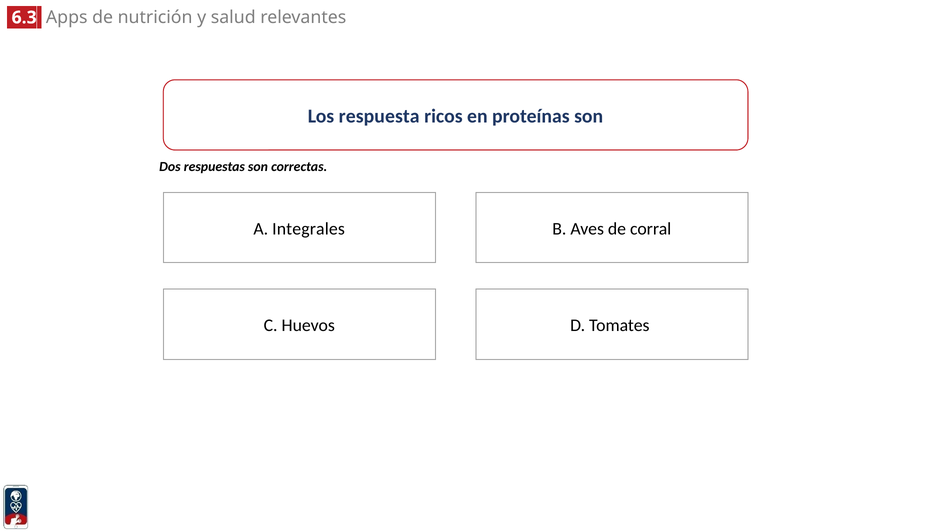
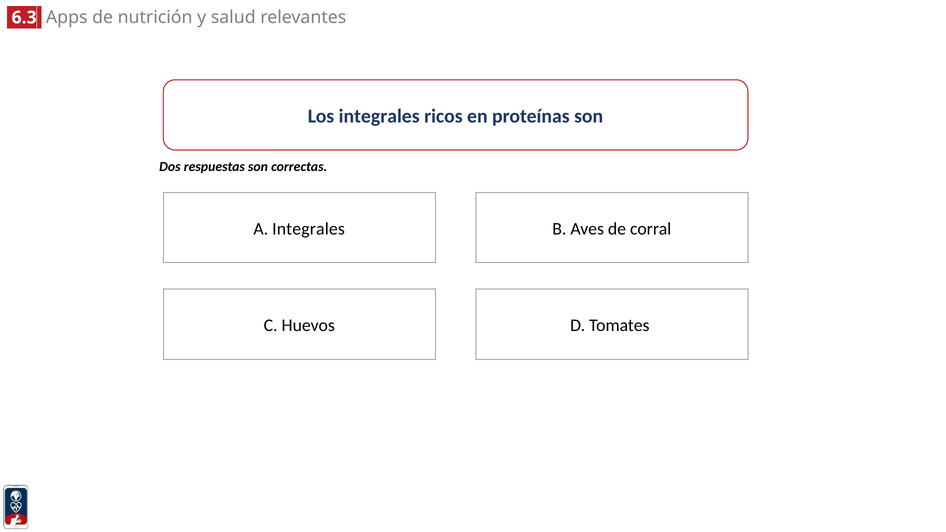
Los respuesta: respuesta -> integrales
